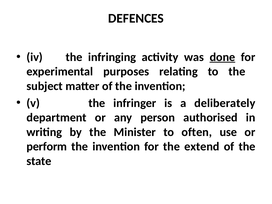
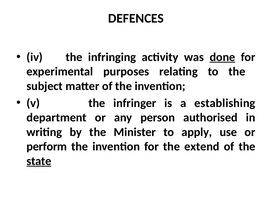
deliberately: deliberately -> establishing
often: often -> apply
state underline: none -> present
